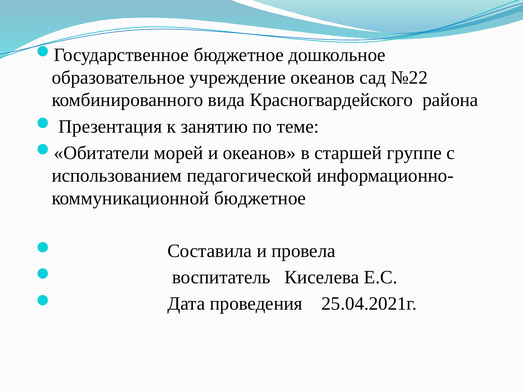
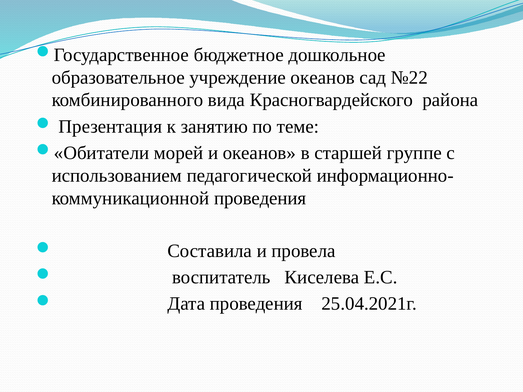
бюджетное at (260, 198): бюджетное -> проведения
